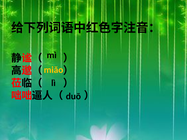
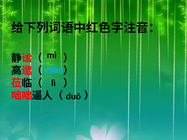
miǎo colour: yellow -> light blue
